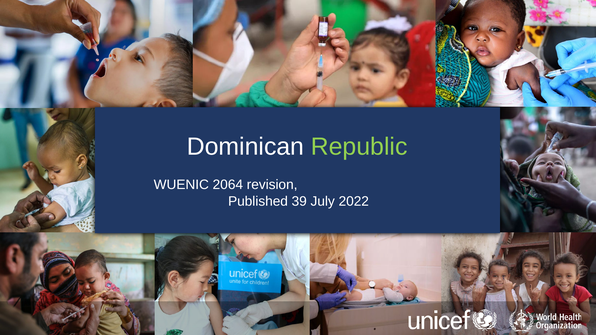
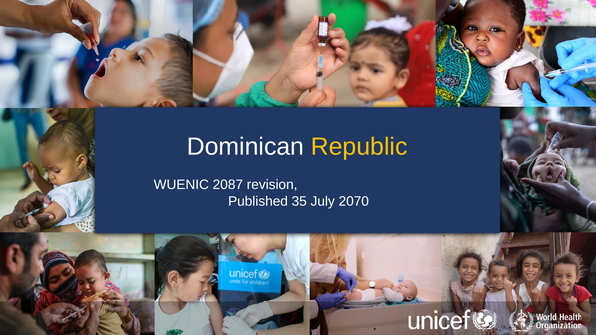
Republic colour: light green -> yellow
2064: 2064 -> 2087
39: 39 -> 35
2022: 2022 -> 2070
